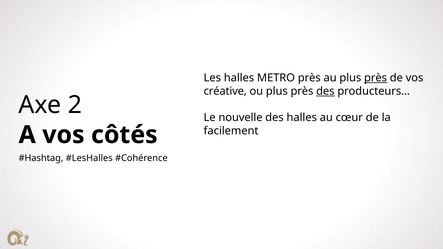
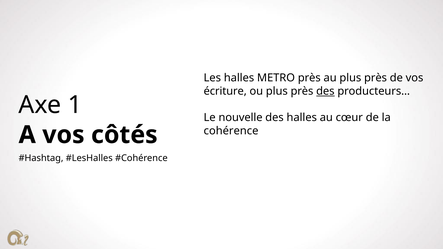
près at (376, 78) underline: present -> none
créative: créative -> écriture
2: 2 -> 1
facilement: facilement -> cohérence
